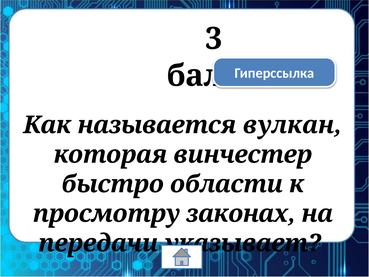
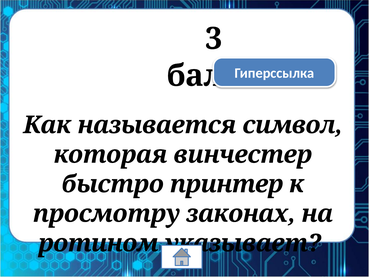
вулкан: вулкан -> символ
области: области -> принтер
передачи: передачи -> ротином
